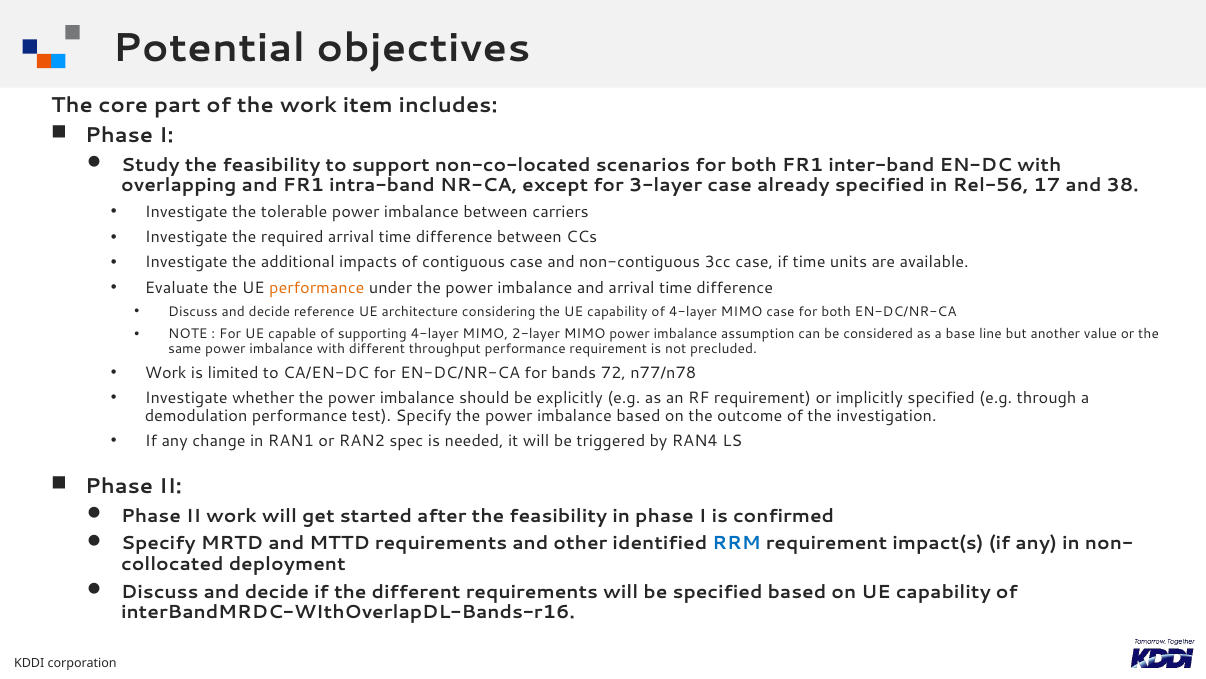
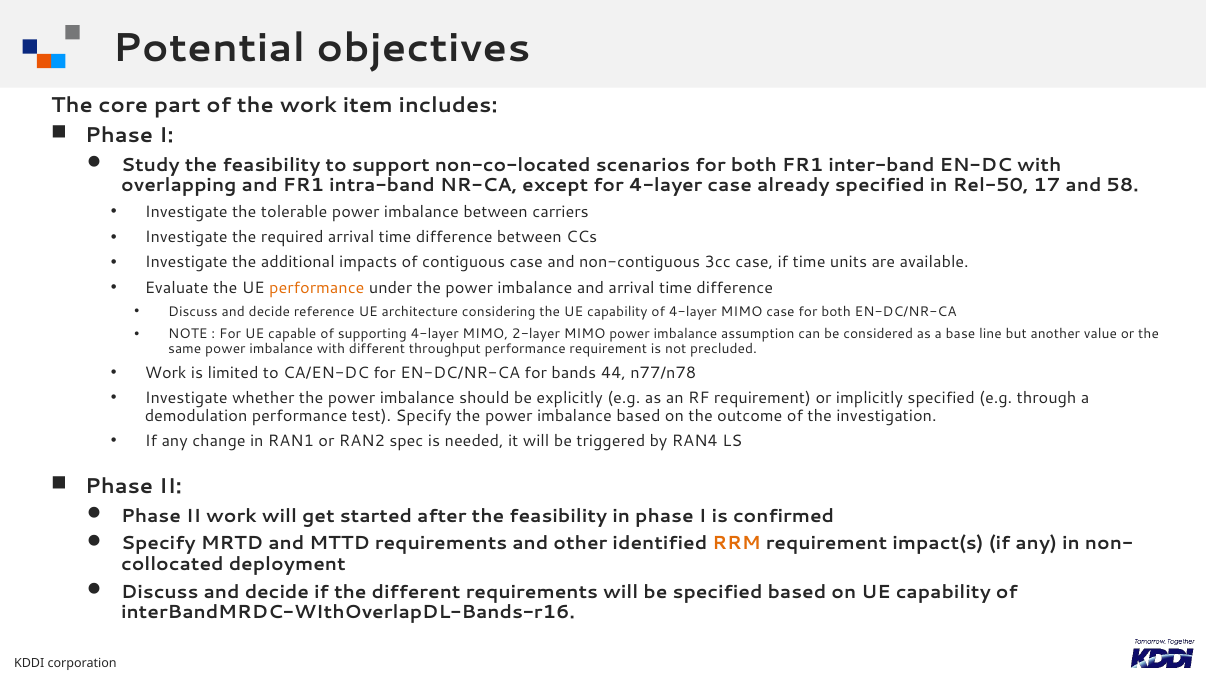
for 3-layer: 3-layer -> 4-layer
Rel-56: Rel-56 -> Rel-50
38: 38 -> 58
72: 72 -> 44
RRM colour: blue -> orange
